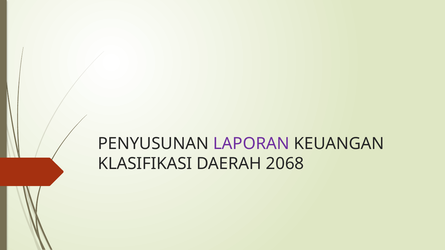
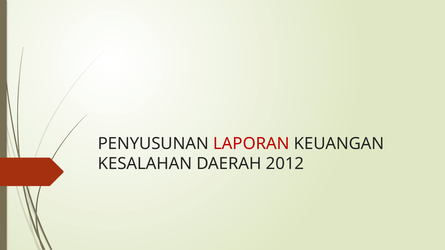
LAPORAN colour: purple -> red
KLASIFIKASI: KLASIFIKASI -> KESALAHAN
2068: 2068 -> 2012
